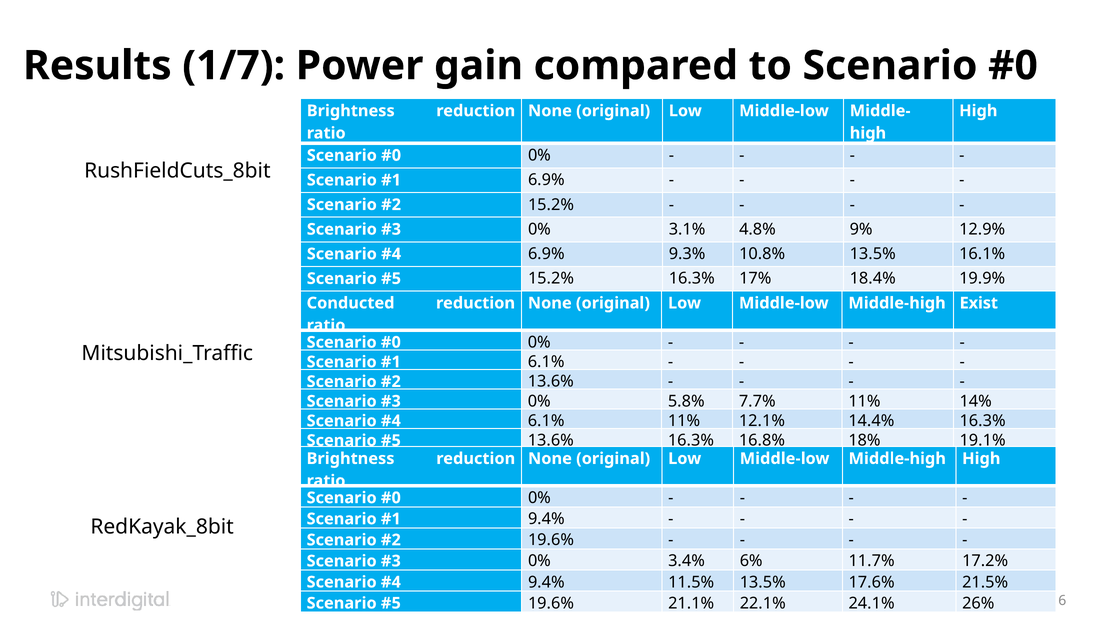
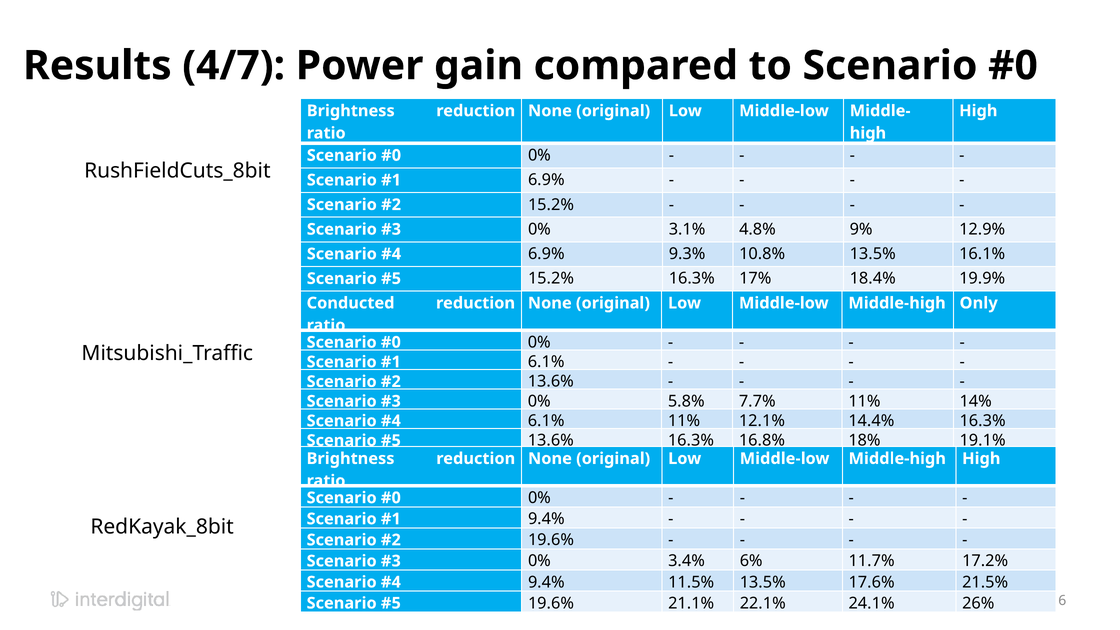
1/7: 1/7 -> 4/7
Exist: Exist -> Only
